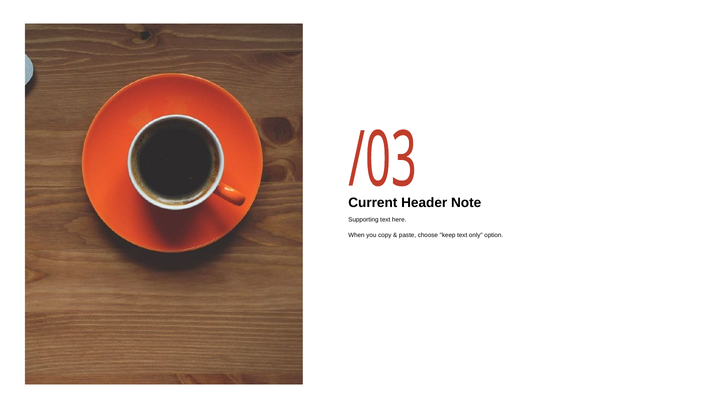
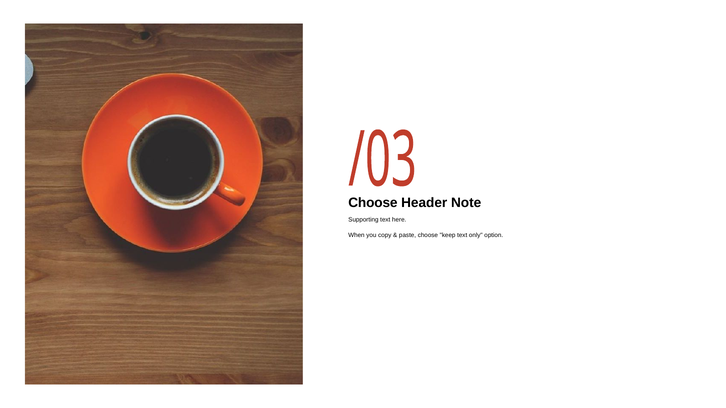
Current at (373, 203): Current -> Choose
